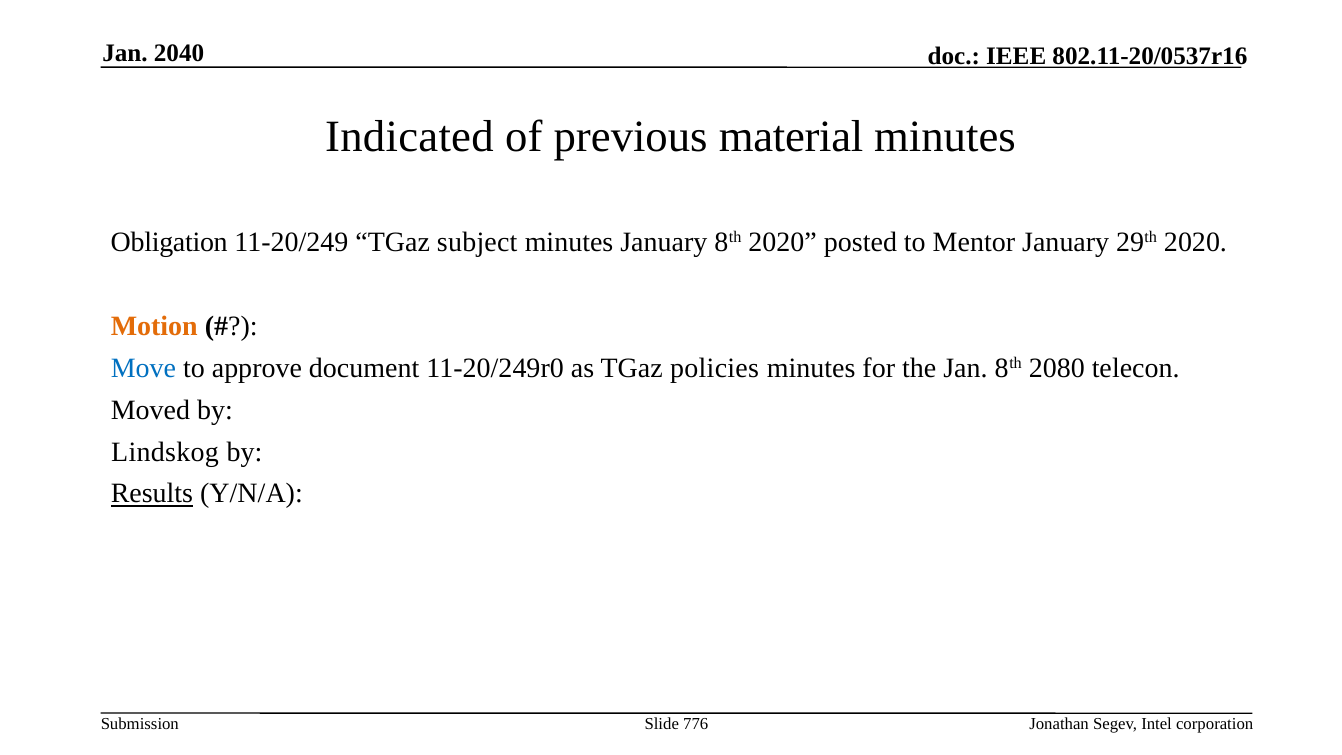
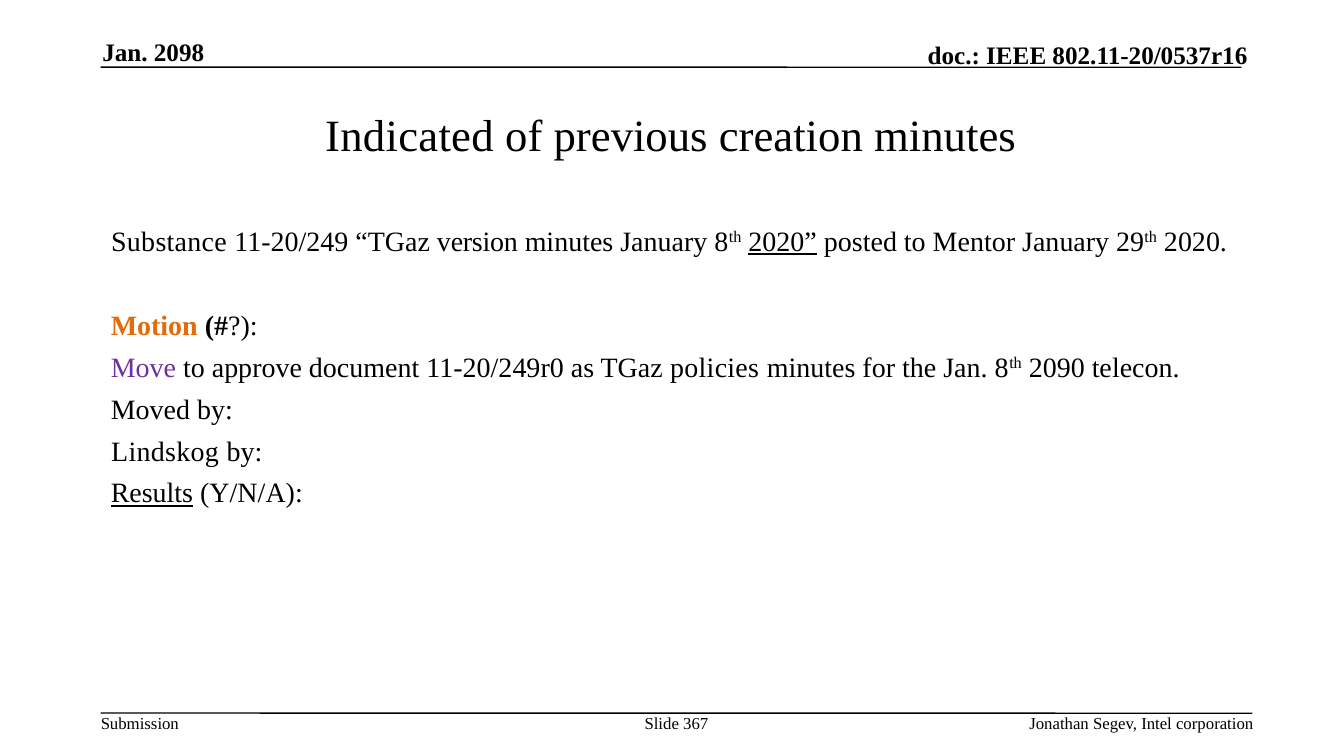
2040: 2040 -> 2098
material: material -> creation
Obligation: Obligation -> Substance
subject: subject -> version
2020 at (783, 242) underline: none -> present
Move colour: blue -> purple
2080: 2080 -> 2090
776: 776 -> 367
